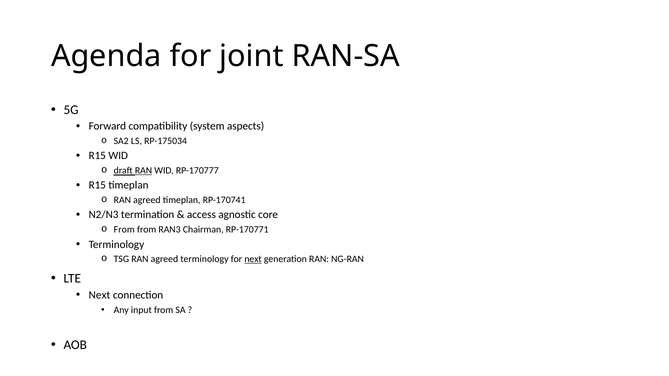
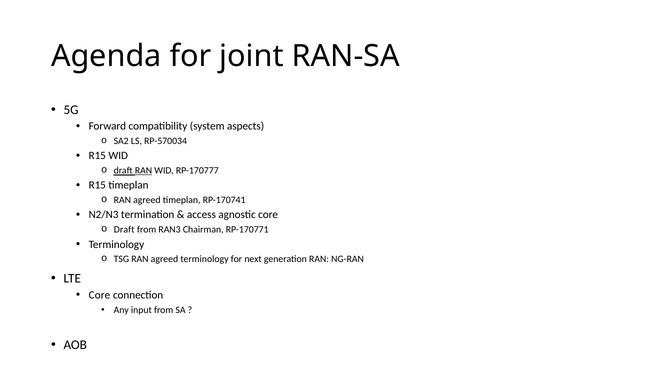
RP-175034: RP-175034 -> RP-570034
From at (124, 230): From -> Draft
next at (253, 259) underline: present -> none
Next at (99, 295): Next -> Core
